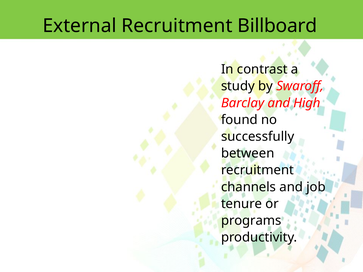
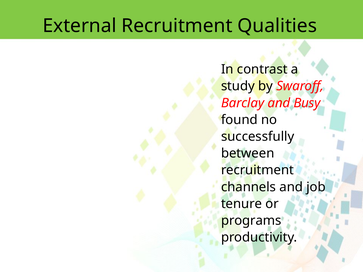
Billboard: Billboard -> Qualities
High: High -> Busy
